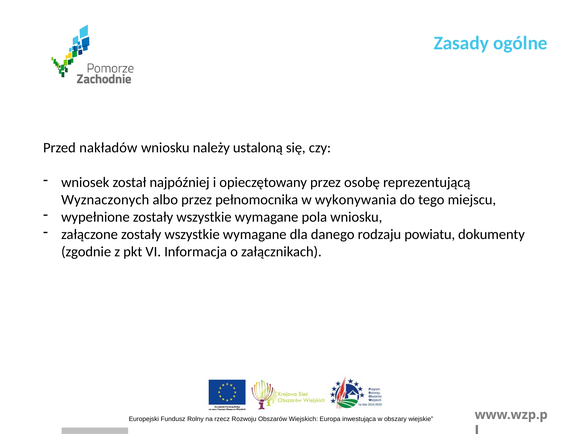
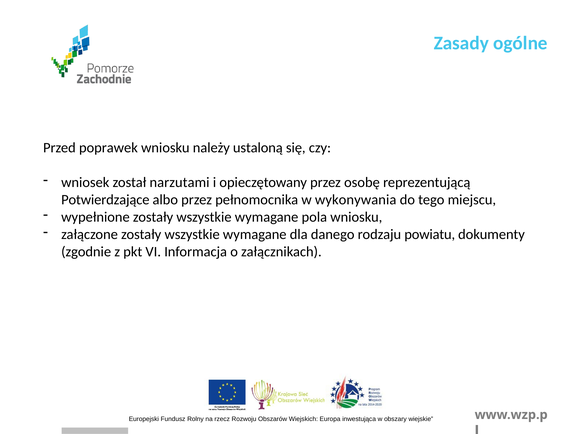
nakładów: nakładów -> poprawek
najpóźniej: najpóźniej -> narzutami
Wyznaczonych: Wyznaczonych -> Potwierdzające
